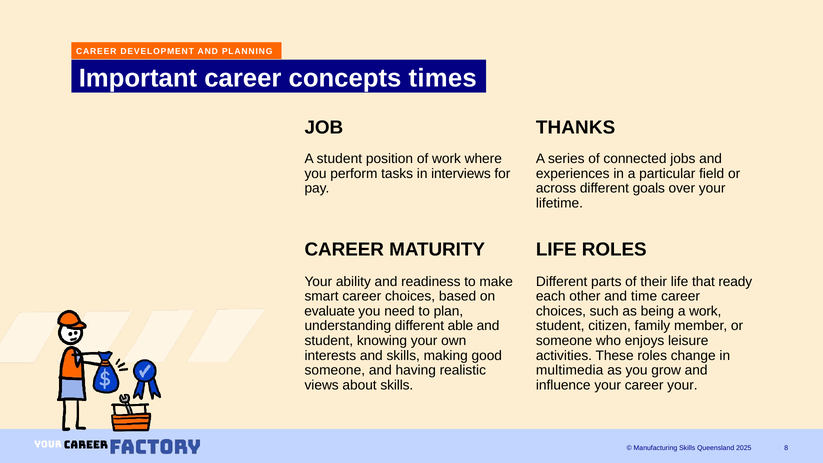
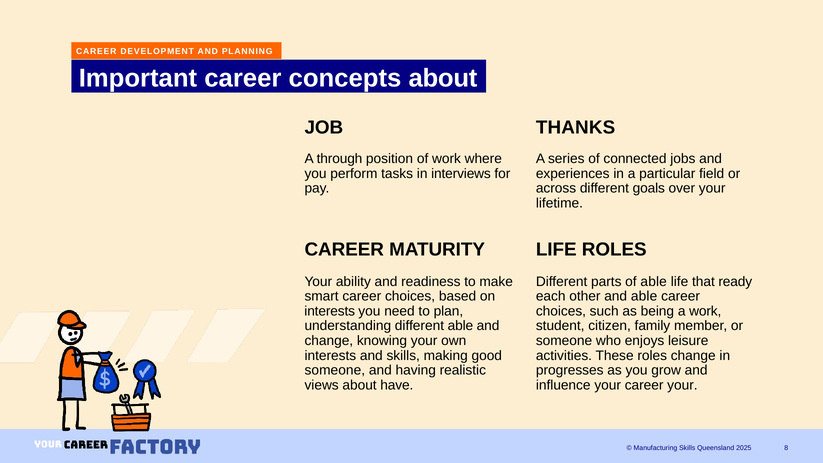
concepts times: times -> about
A student: student -> through
of their: their -> able
and time: time -> able
evaluate at (330, 311): evaluate -> interests
student at (329, 341): student -> change
multimedia: multimedia -> progresses
about skills: skills -> have
